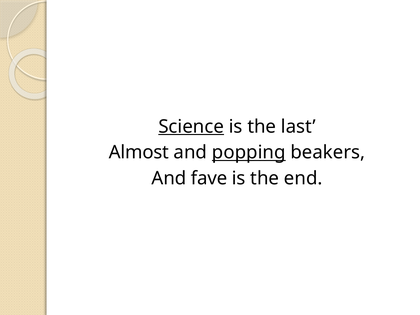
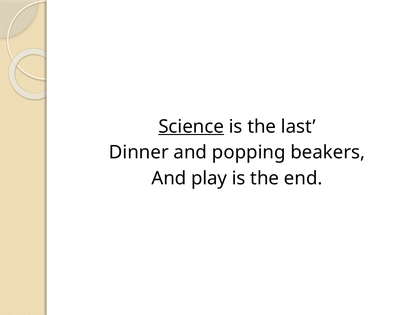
Almost: Almost -> Dinner
popping underline: present -> none
fave: fave -> play
